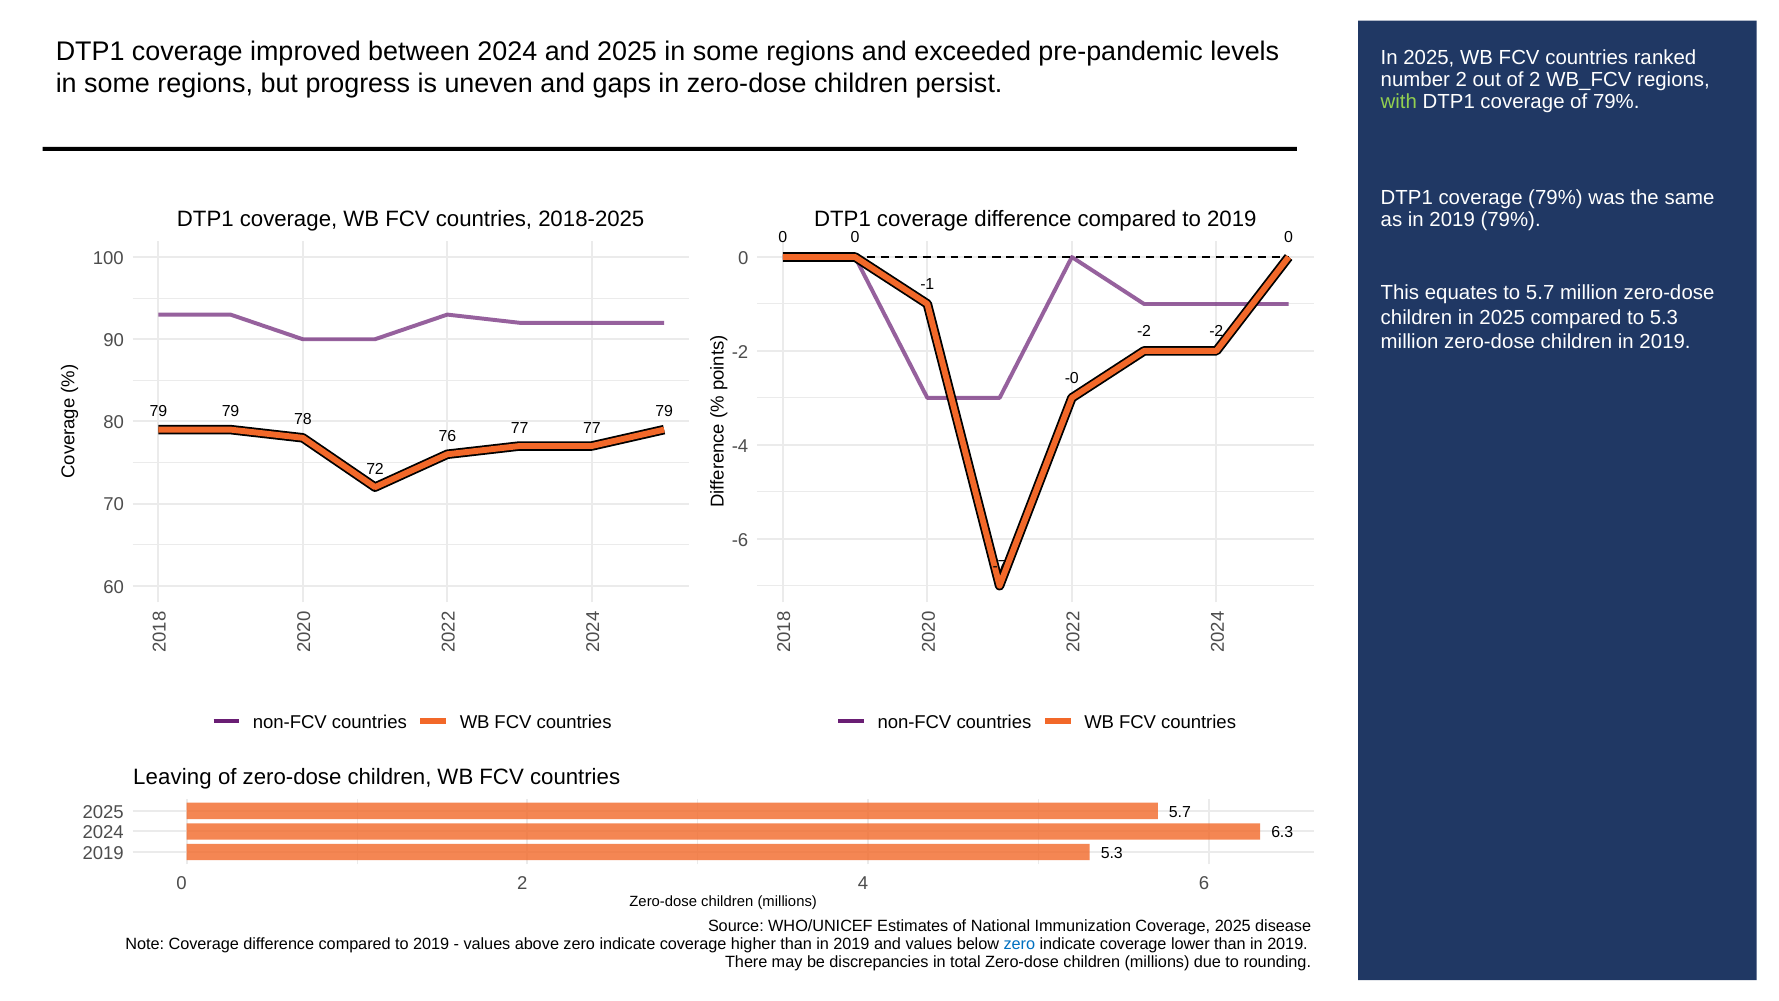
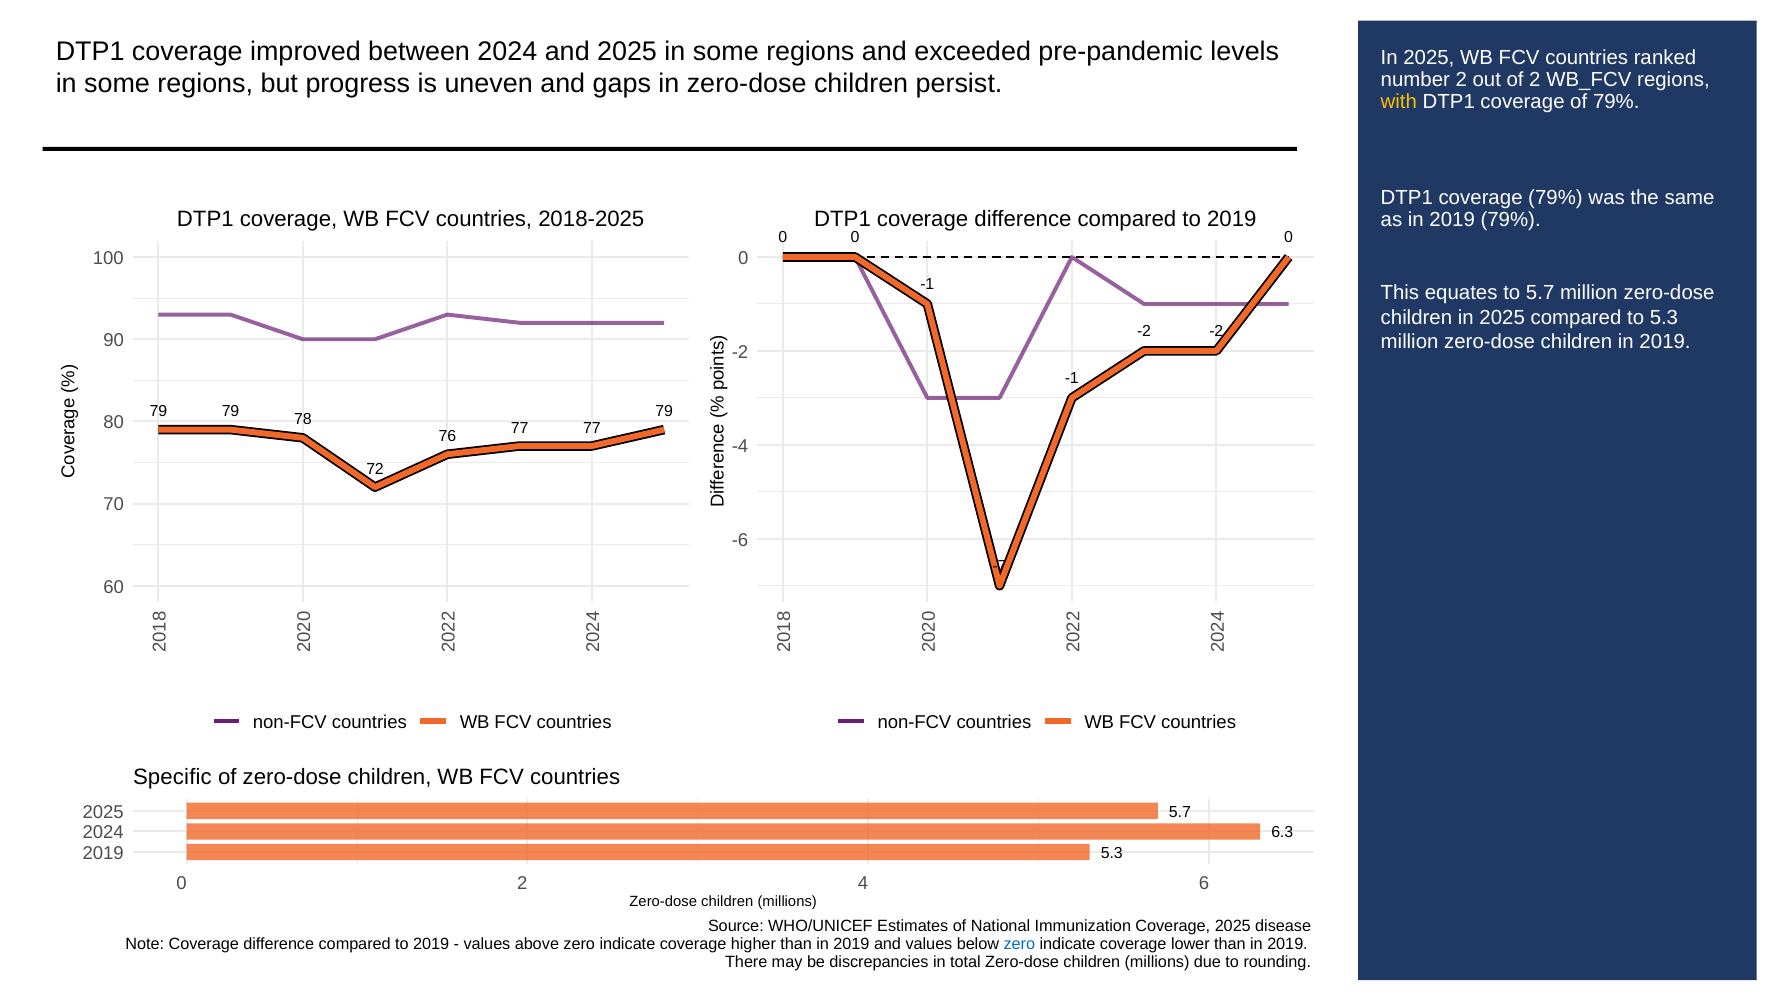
with colour: light green -> yellow
-0 at (1072, 378): -0 -> -1
Leaving: Leaving -> Specific
